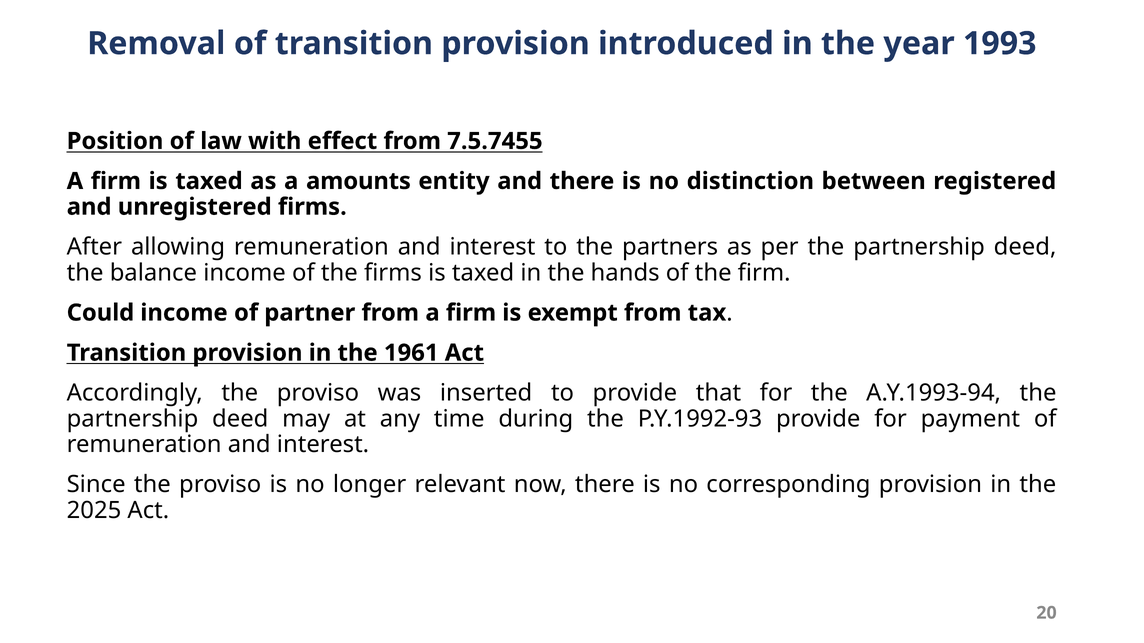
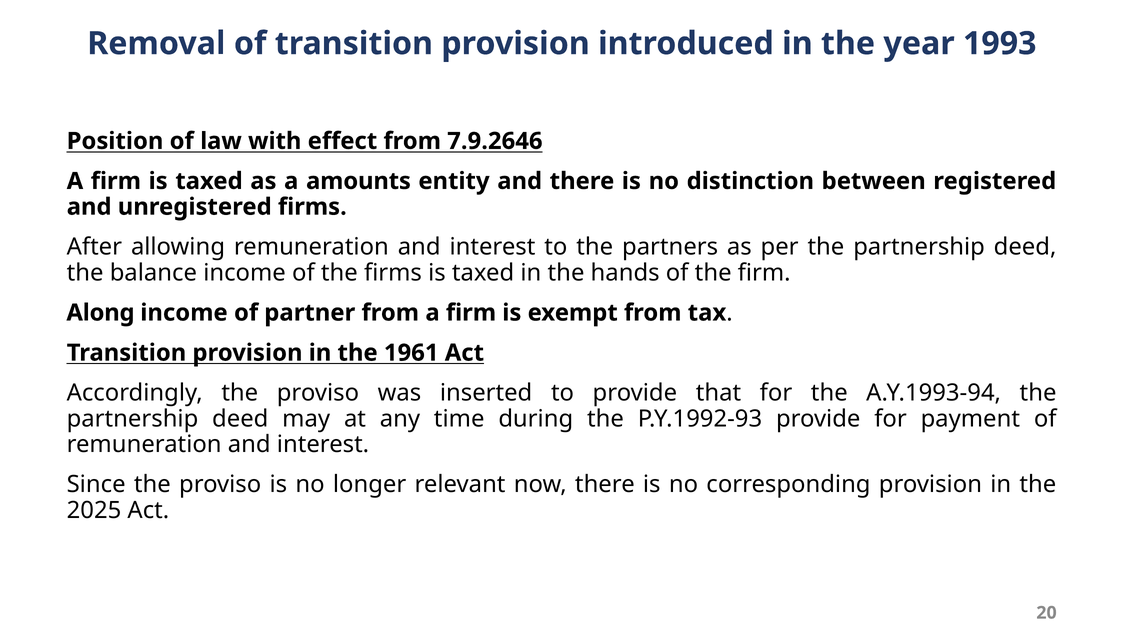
7.5.7455: 7.5.7455 -> 7.9.2646
Could: Could -> Along
